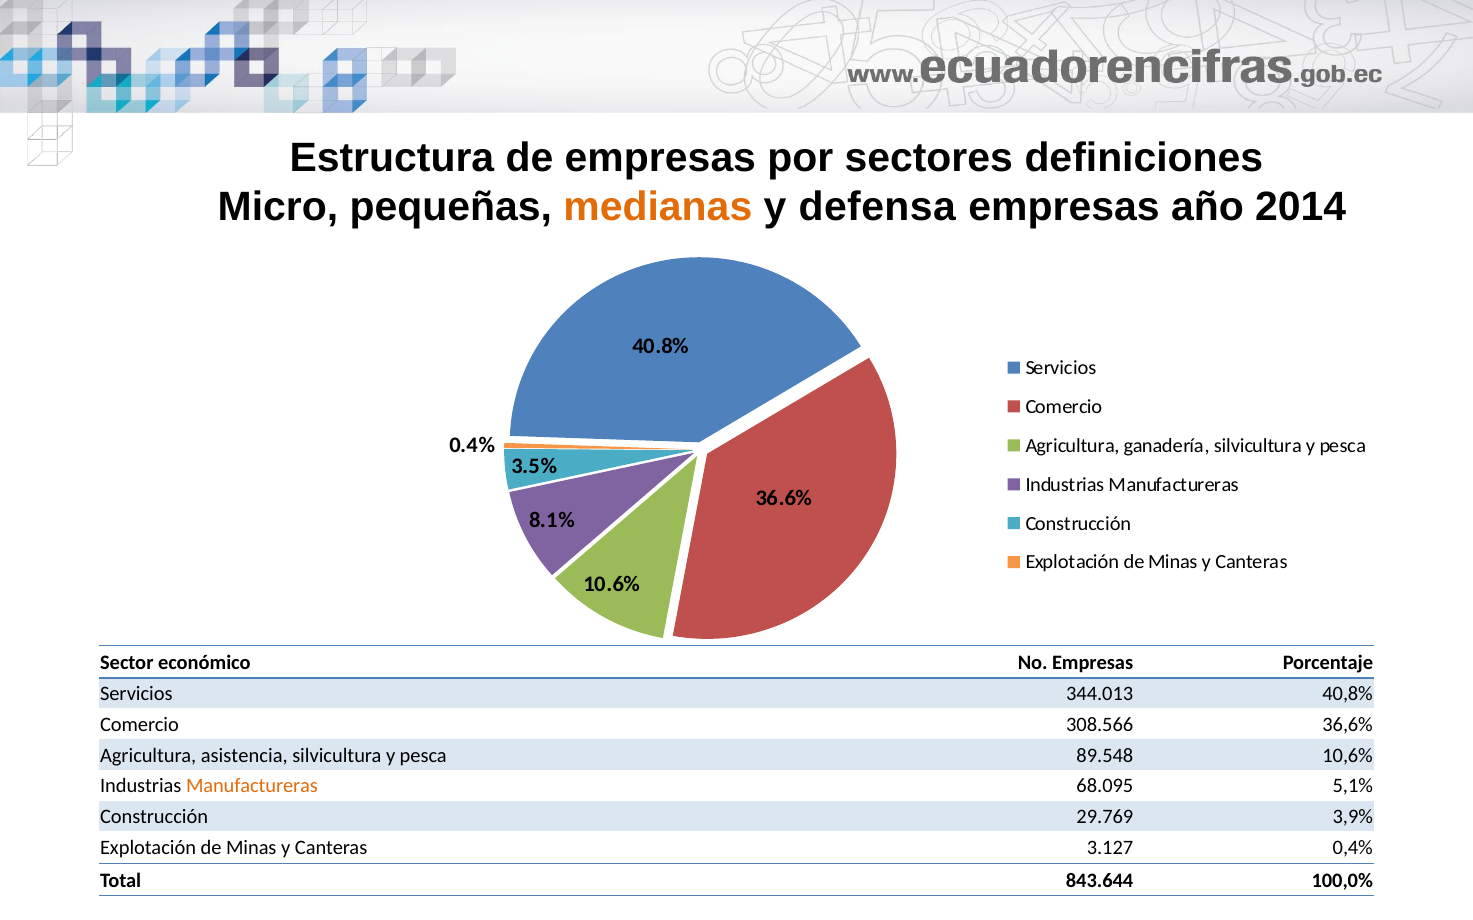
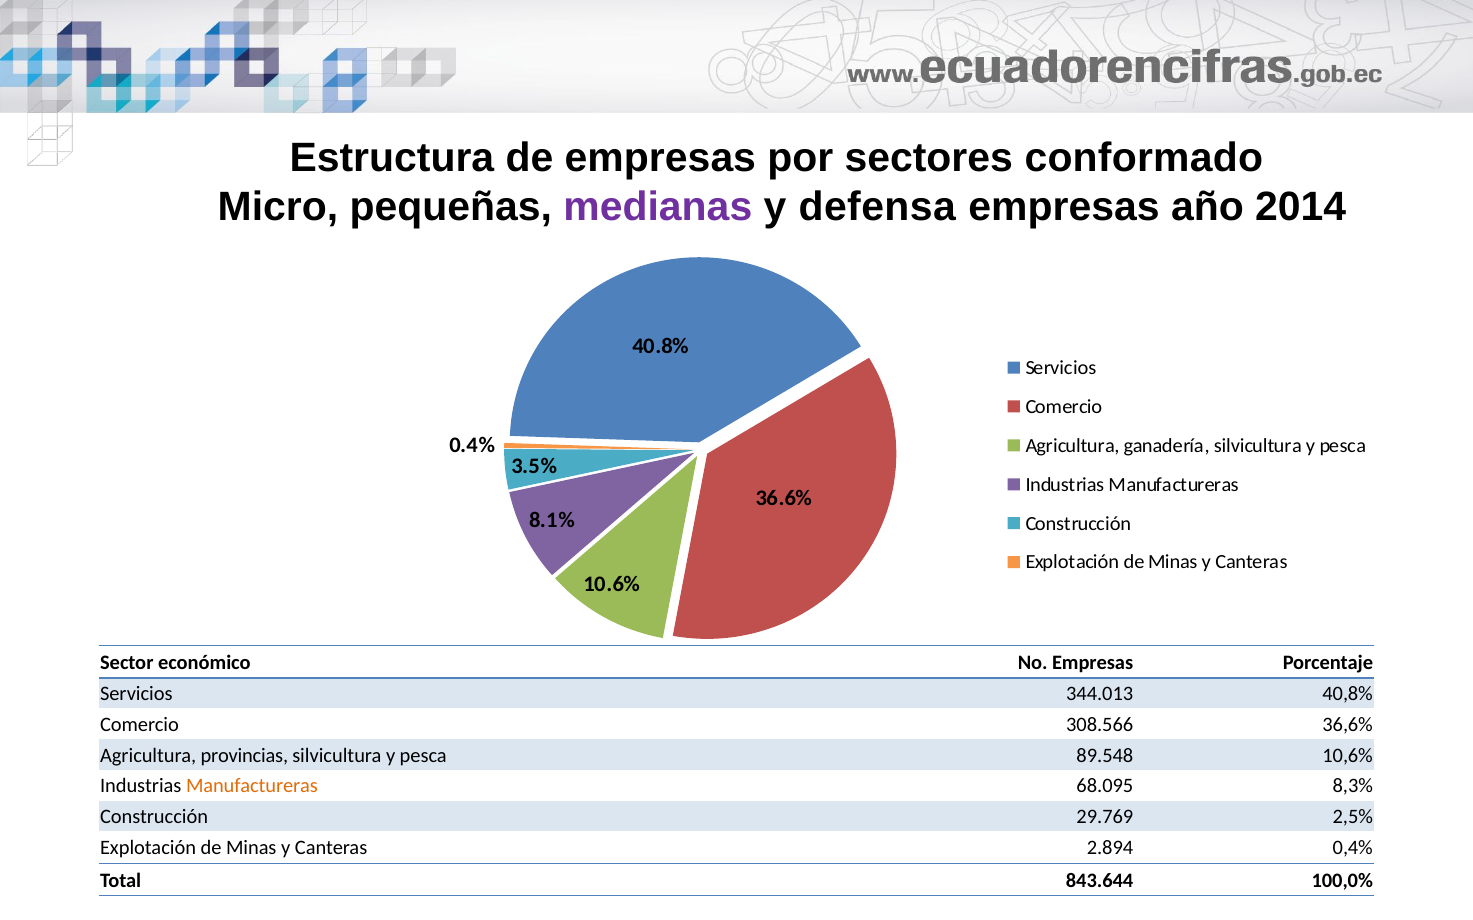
definiciones: definiciones -> conformado
medianas colour: orange -> purple
asistencia: asistencia -> provincias
5,1%: 5,1% -> 8,3%
3,9%: 3,9% -> 2,5%
3.127: 3.127 -> 2.894
